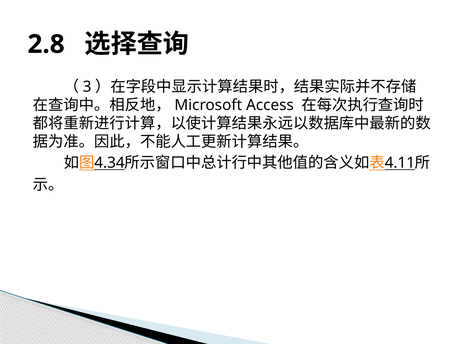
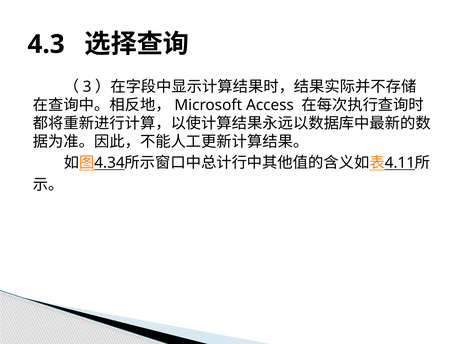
2.8: 2.8 -> 4.3
